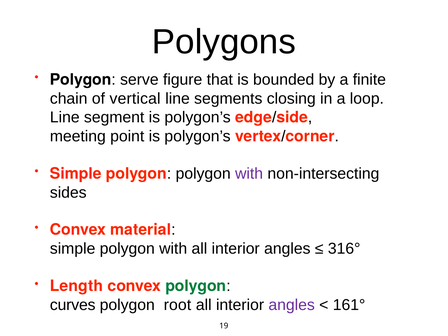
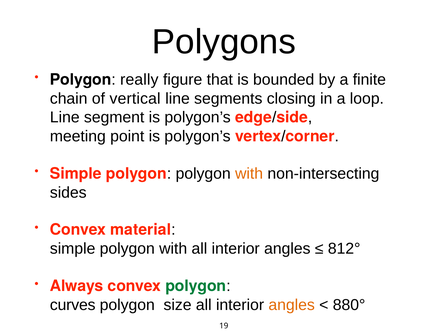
serve: serve -> really
with at (249, 174) colour: purple -> orange
316°: 316° -> 812°
Length: Length -> Always
root: root -> size
angles at (292, 305) colour: purple -> orange
161°: 161° -> 880°
